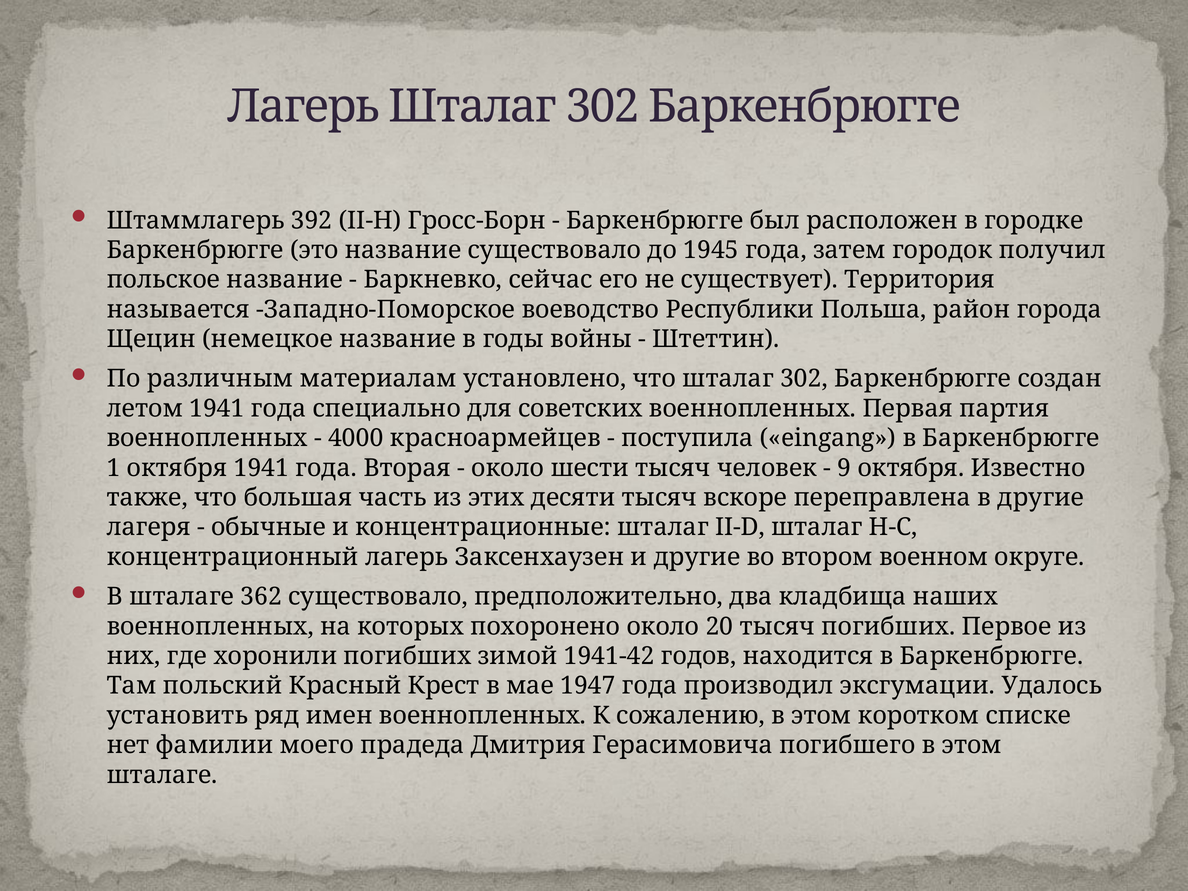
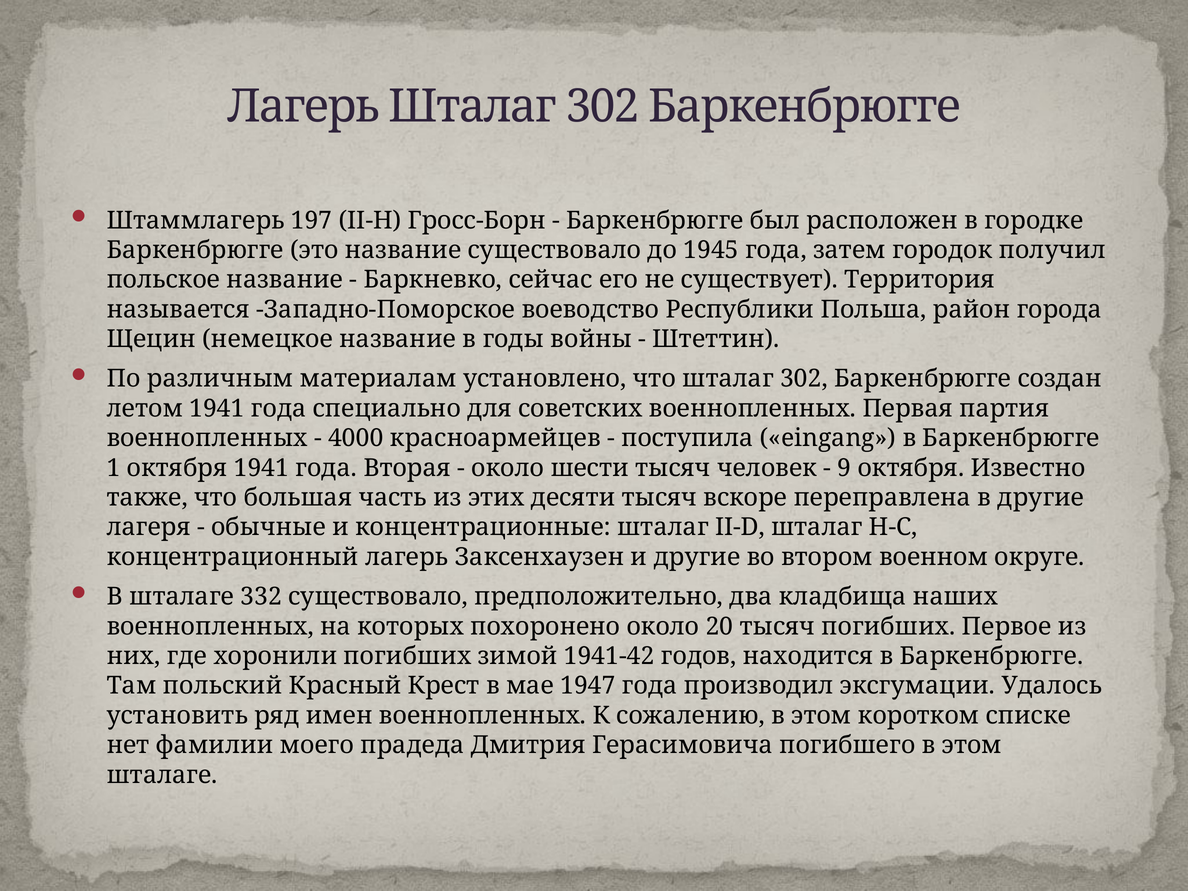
392: 392 -> 197
362: 362 -> 332
